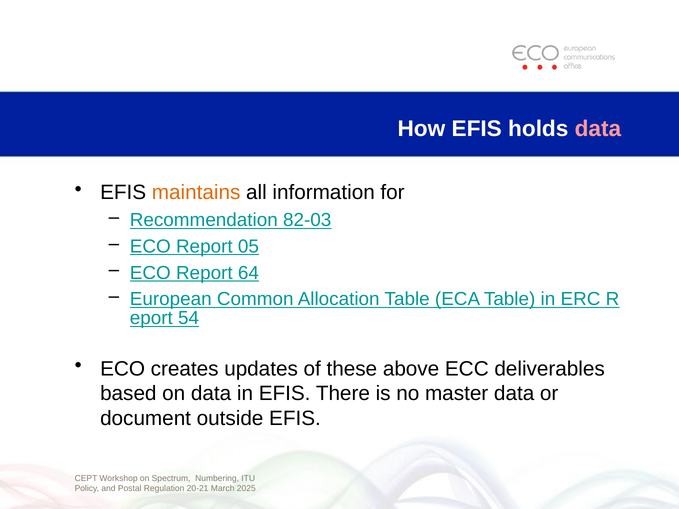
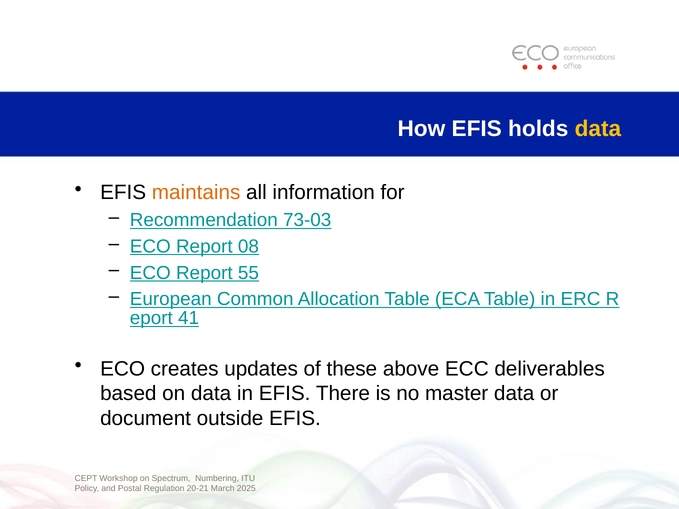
data at (598, 129) colour: pink -> yellow
82-03: 82-03 -> 73-03
05: 05 -> 08
64: 64 -> 55
54: 54 -> 41
